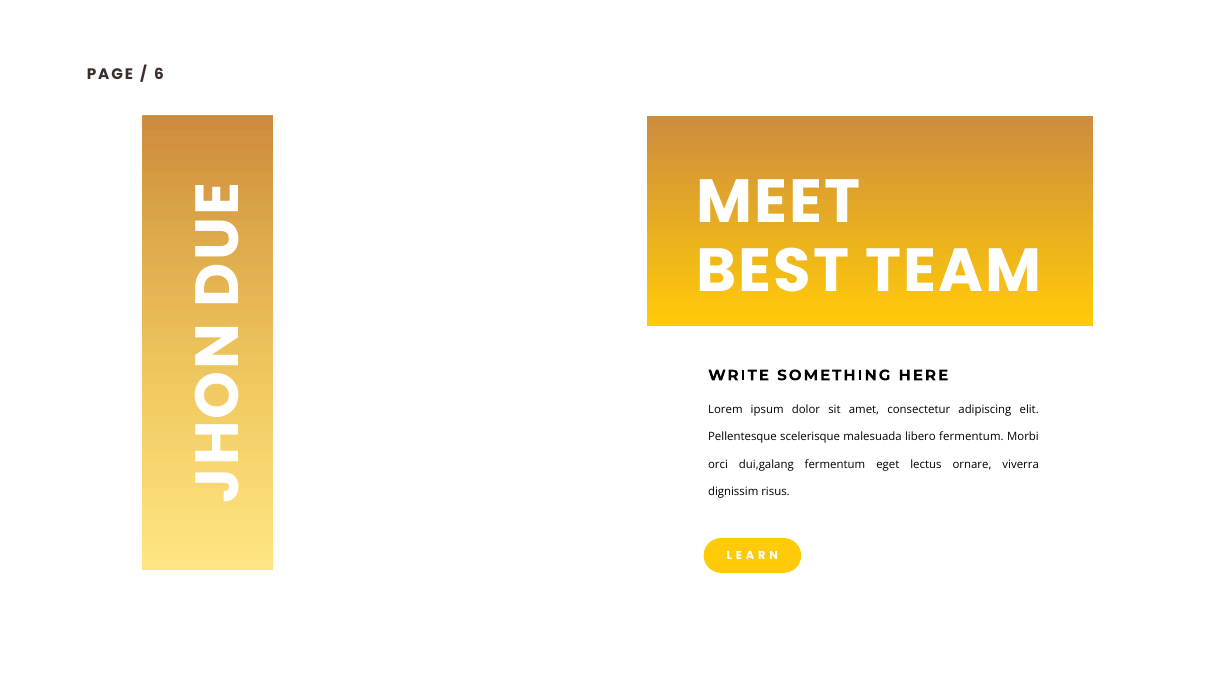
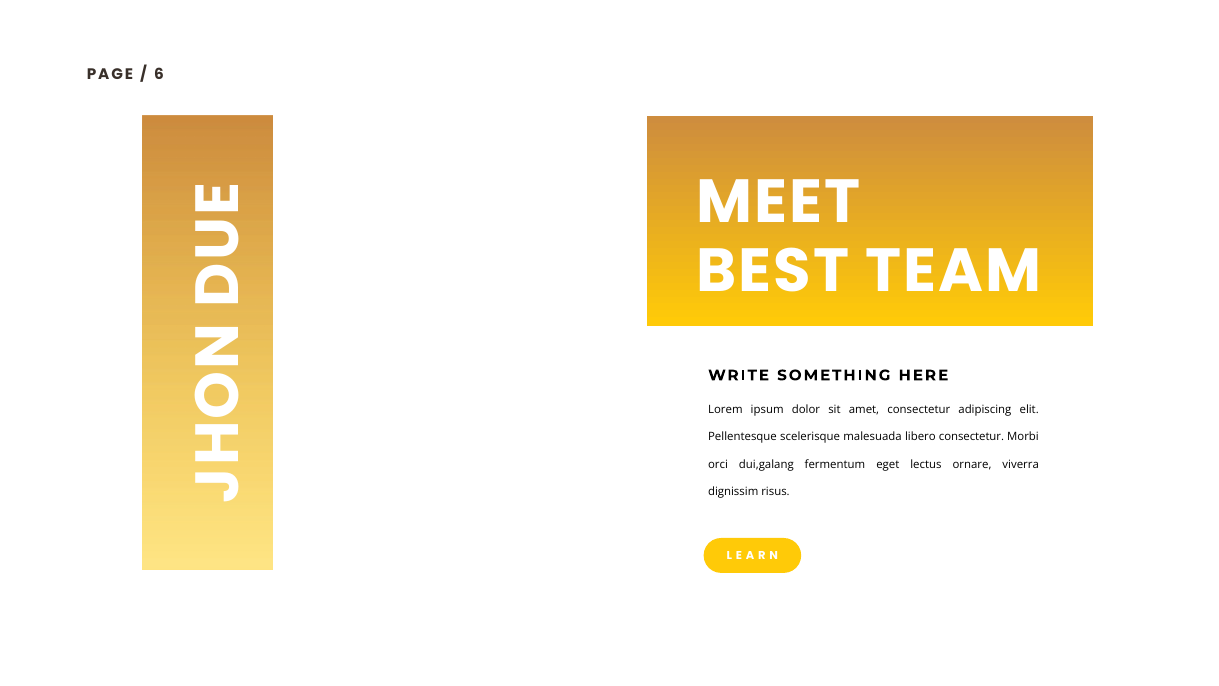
libero fermentum: fermentum -> consectetur
